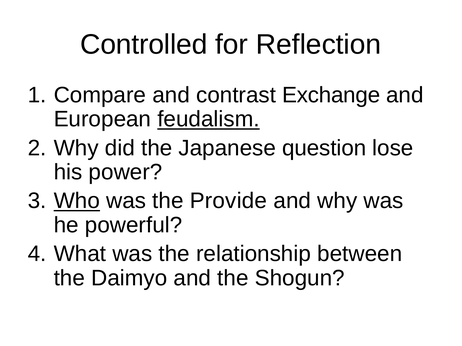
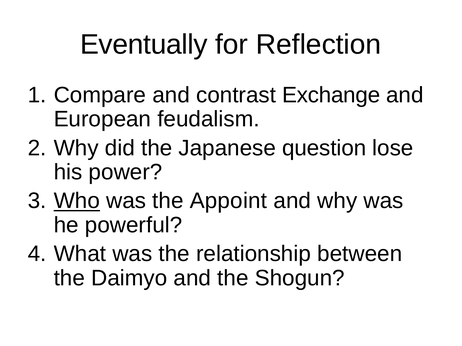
Controlled: Controlled -> Eventually
feudalism underline: present -> none
Provide: Provide -> Appoint
